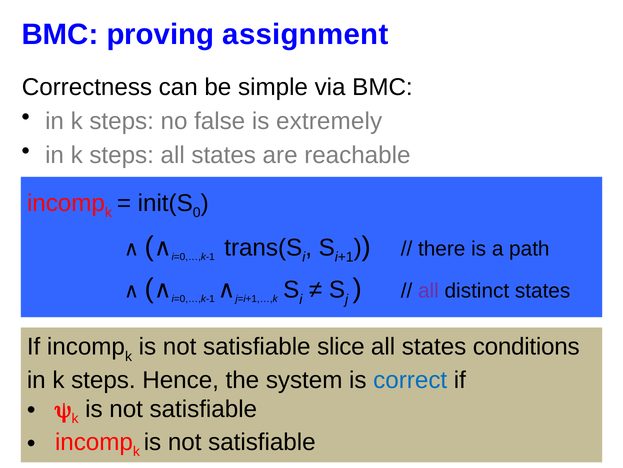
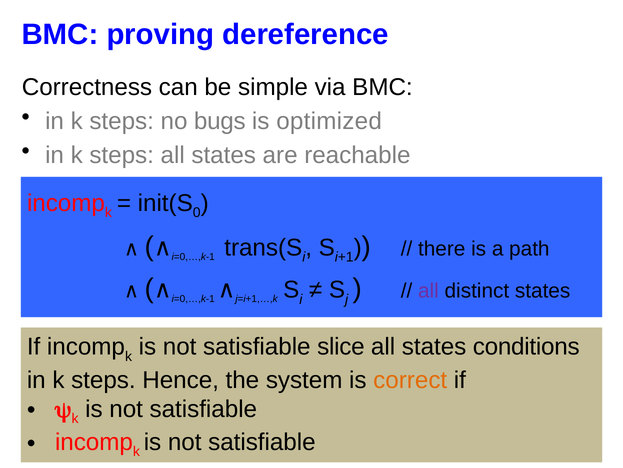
assignment: assignment -> dereference
false: false -> bugs
extremely: extremely -> optimized
correct colour: blue -> orange
